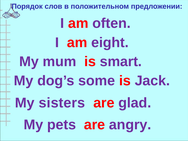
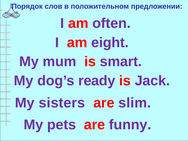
some: some -> ready
glad: glad -> slim
angry: angry -> funny
